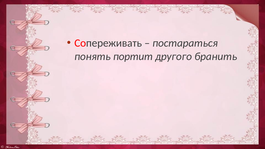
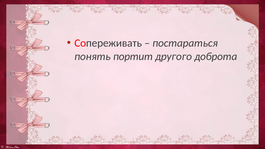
бранить: бранить -> доброта
